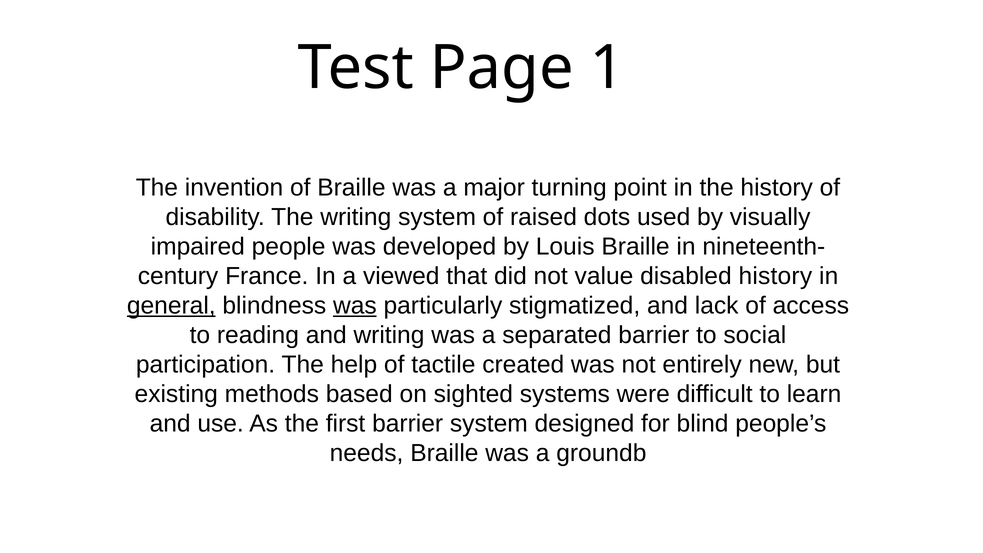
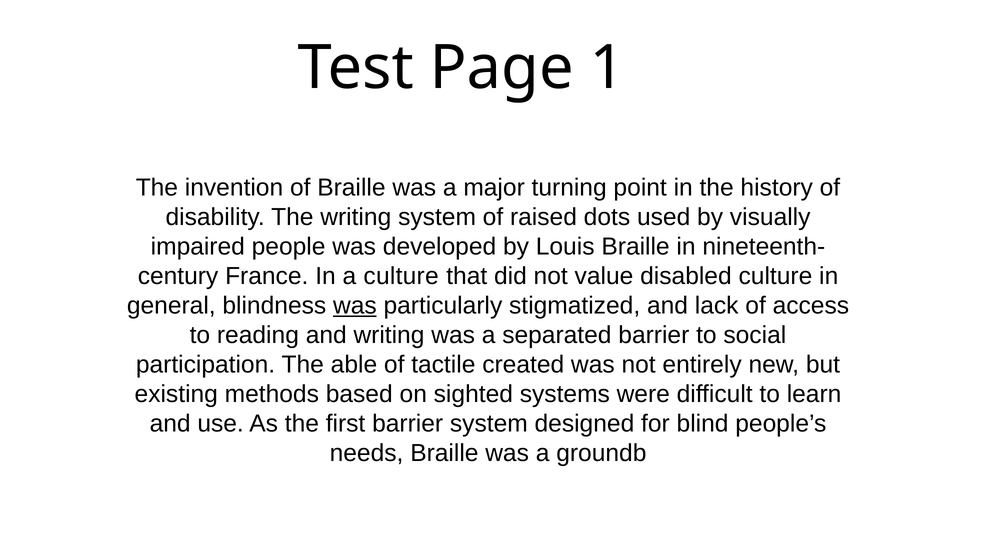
a viewed: viewed -> culture
disabled history: history -> culture
general underline: present -> none
help: help -> able
